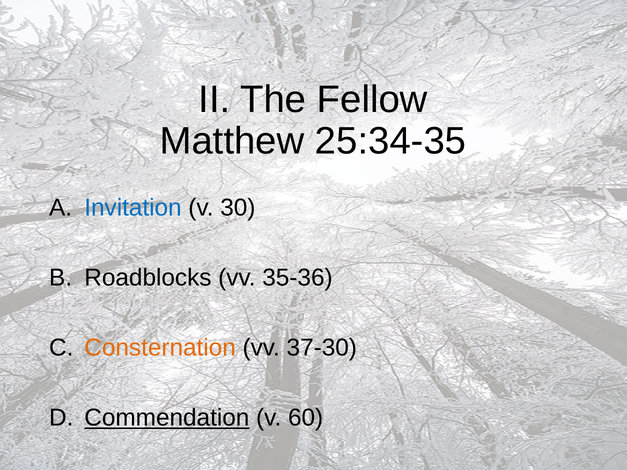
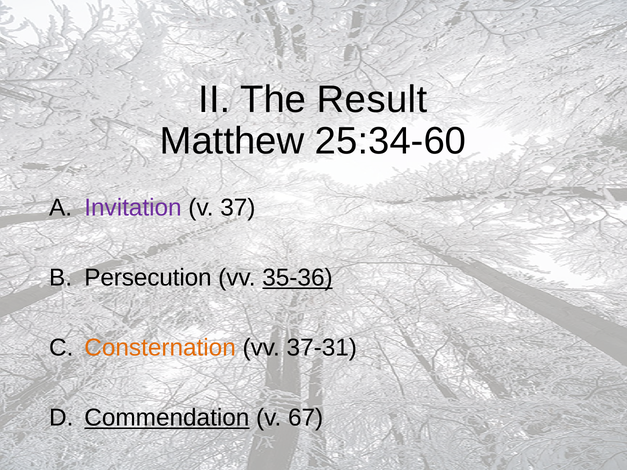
Fellow: Fellow -> Result
25:34-35: 25:34-35 -> 25:34-60
Invitation colour: blue -> purple
30: 30 -> 37
Roadblocks: Roadblocks -> Persecution
35-36 underline: none -> present
37-30: 37-30 -> 37-31
60: 60 -> 67
